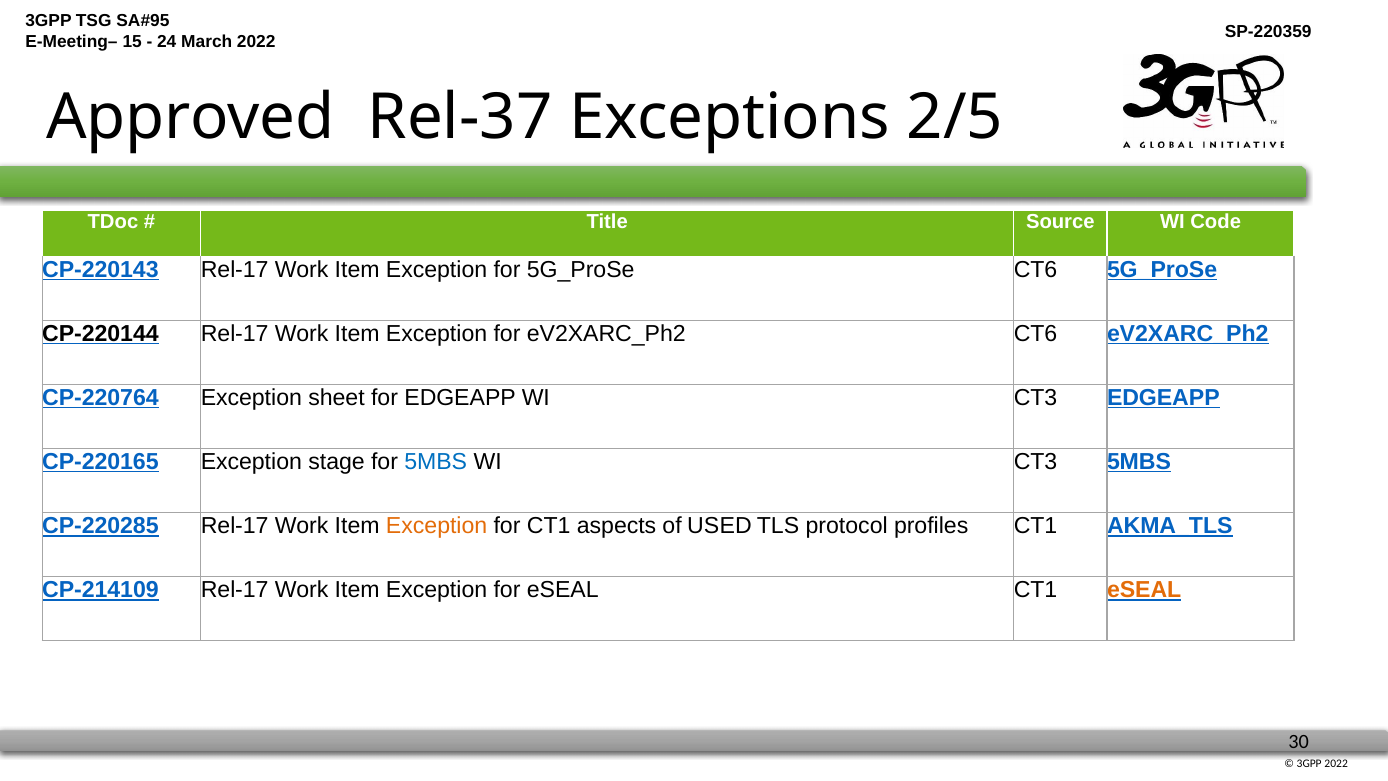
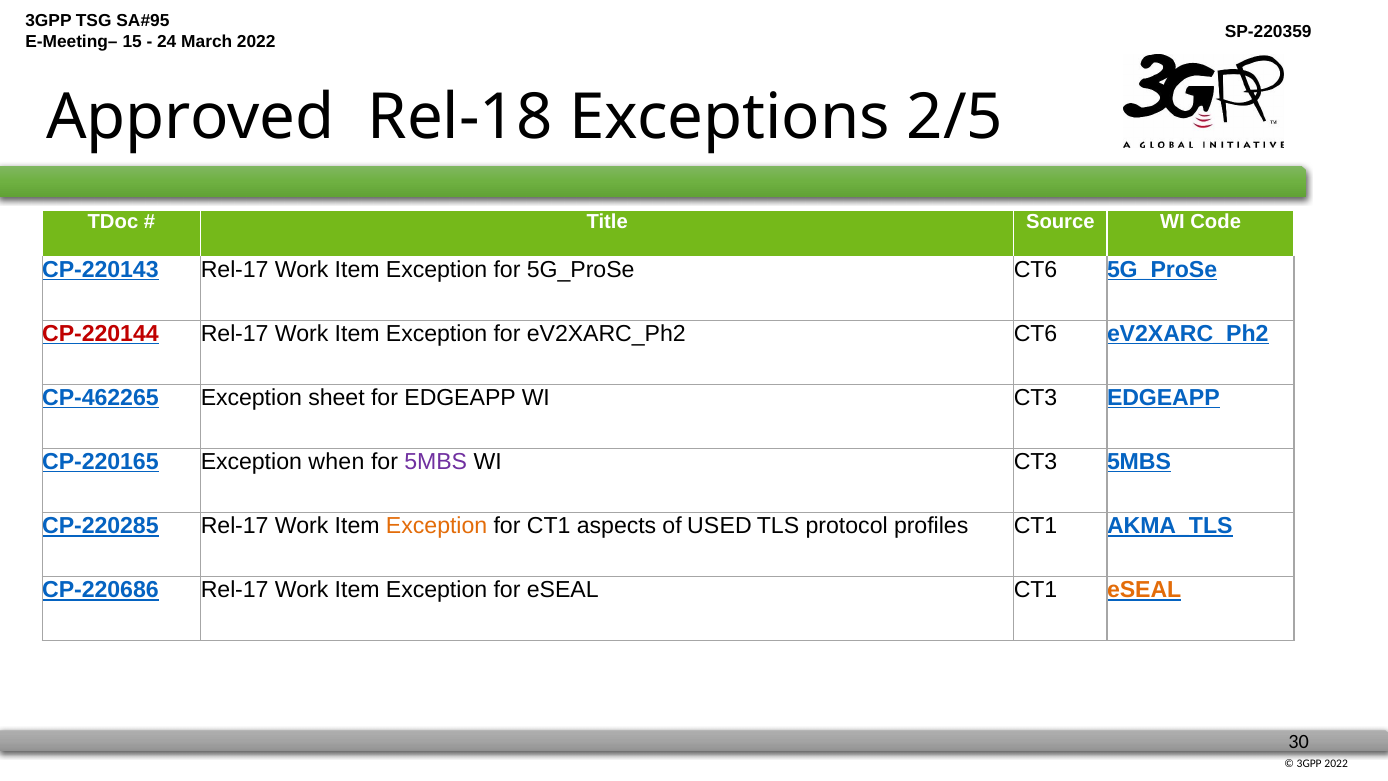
Rel-37: Rel-37 -> Rel-18
CP-220144 colour: black -> red
CP-220764: CP-220764 -> CP-462265
stage: stage -> when
5MBS at (436, 461) colour: blue -> purple
CP-214109: CP-214109 -> CP-220686
